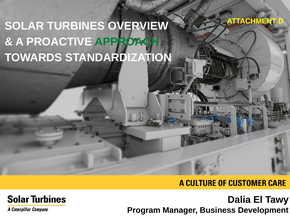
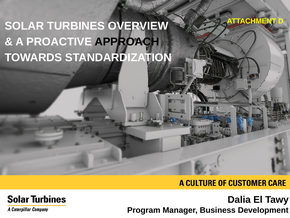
APPROACH colour: green -> black
